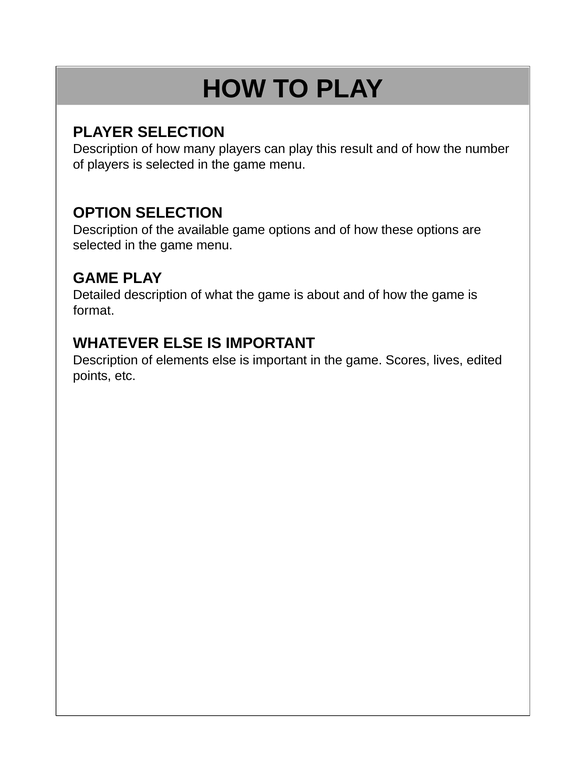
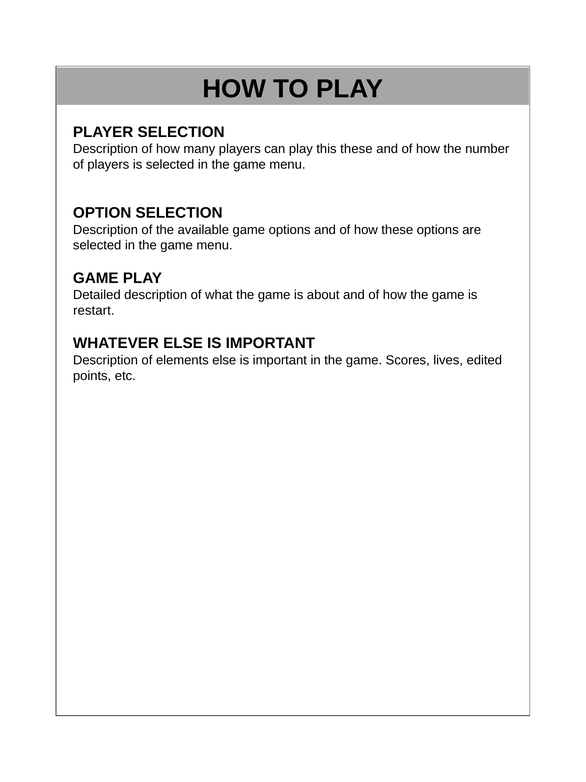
this result: result -> these
format: format -> restart
